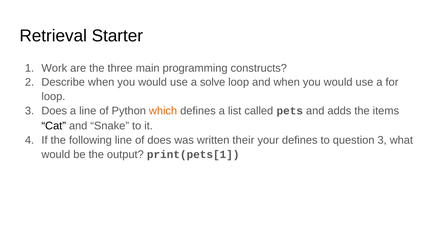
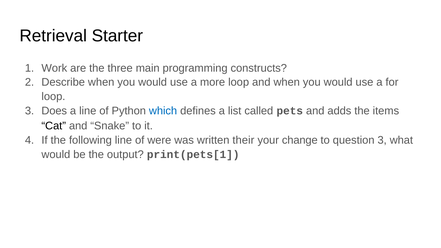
solve: solve -> more
which colour: orange -> blue
of does: does -> were
your defines: defines -> change
